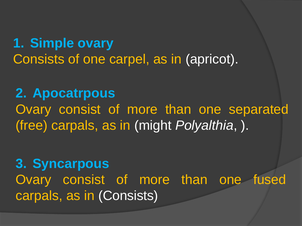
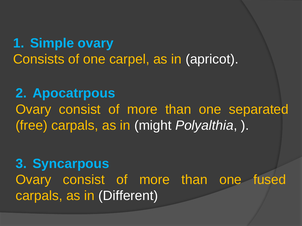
in Consists: Consists -> Different
